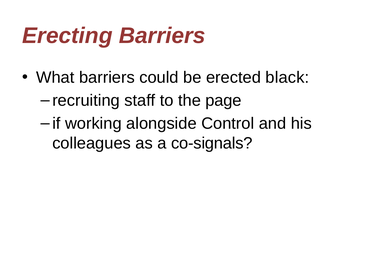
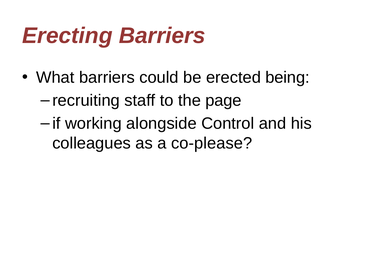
black: black -> being
co-signals: co-signals -> co-please
